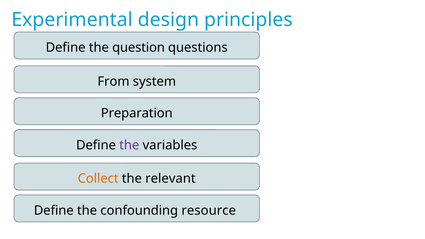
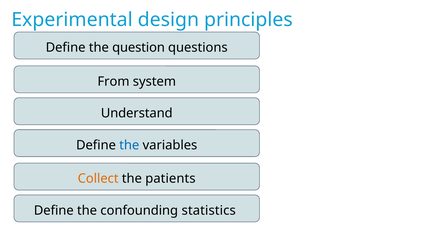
Preparation: Preparation -> Understand
the at (129, 145) colour: purple -> blue
relevant: relevant -> patients
resource: resource -> statistics
